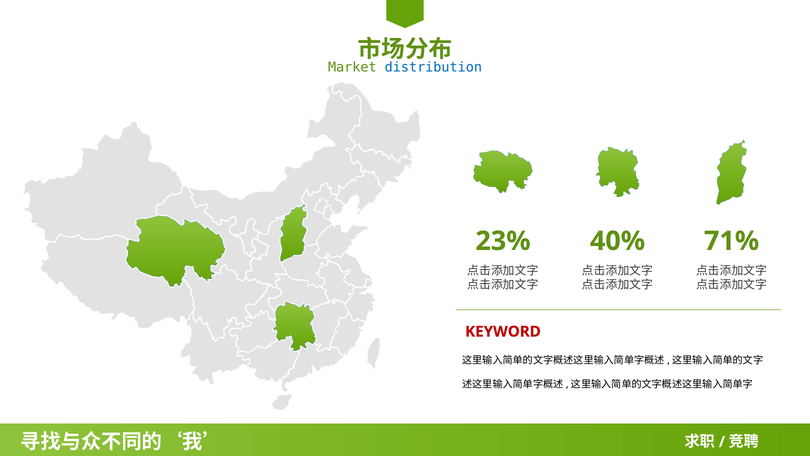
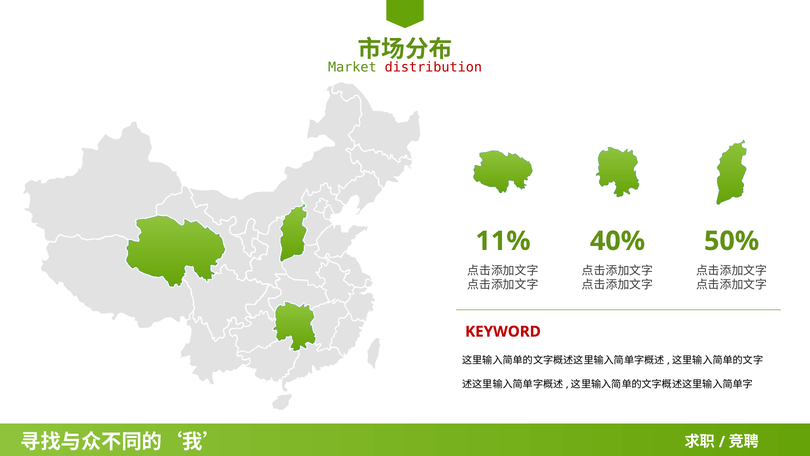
distribution colour: blue -> red
23%: 23% -> 11%
71%: 71% -> 50%
